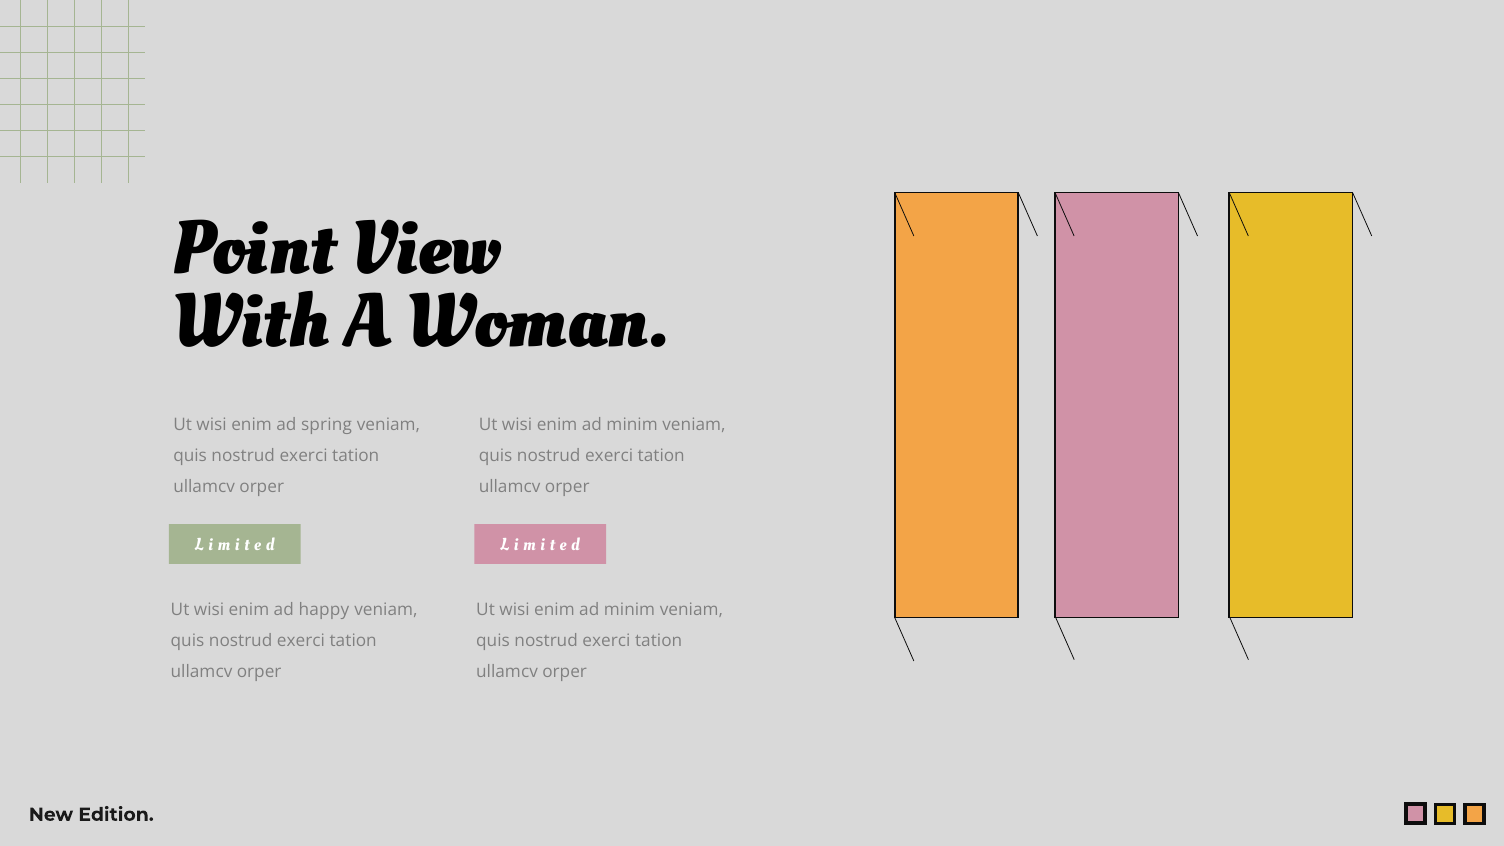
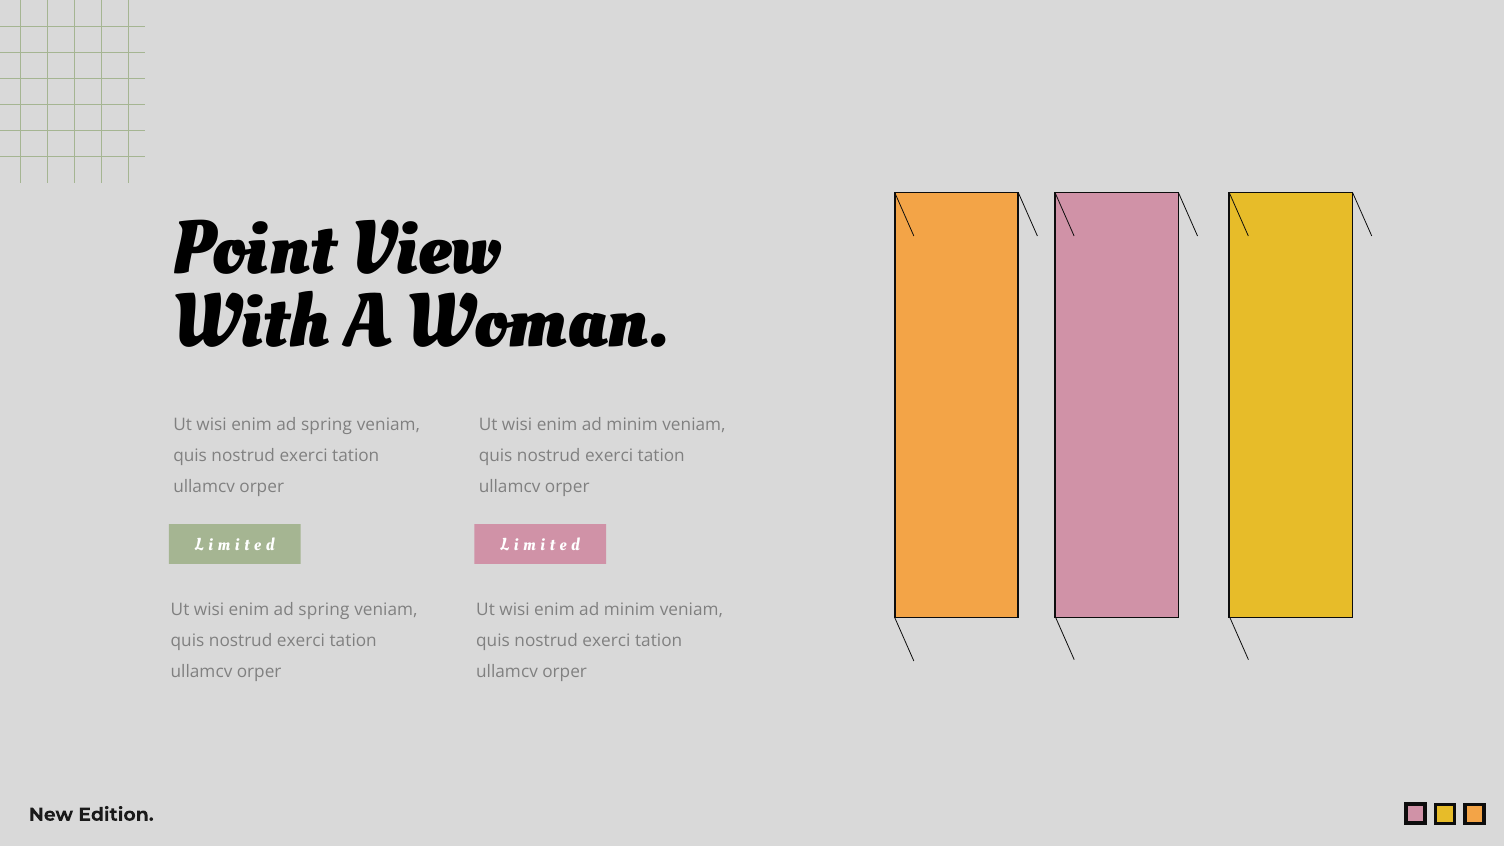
happy at (324, 610): happy -> spring
